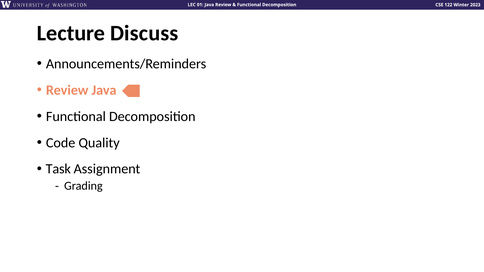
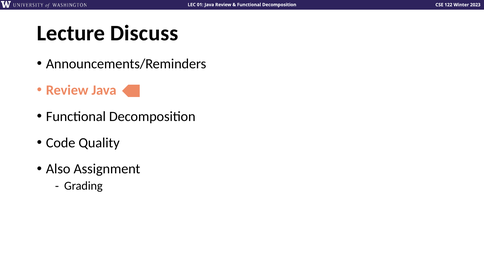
Task: Task -> Also
